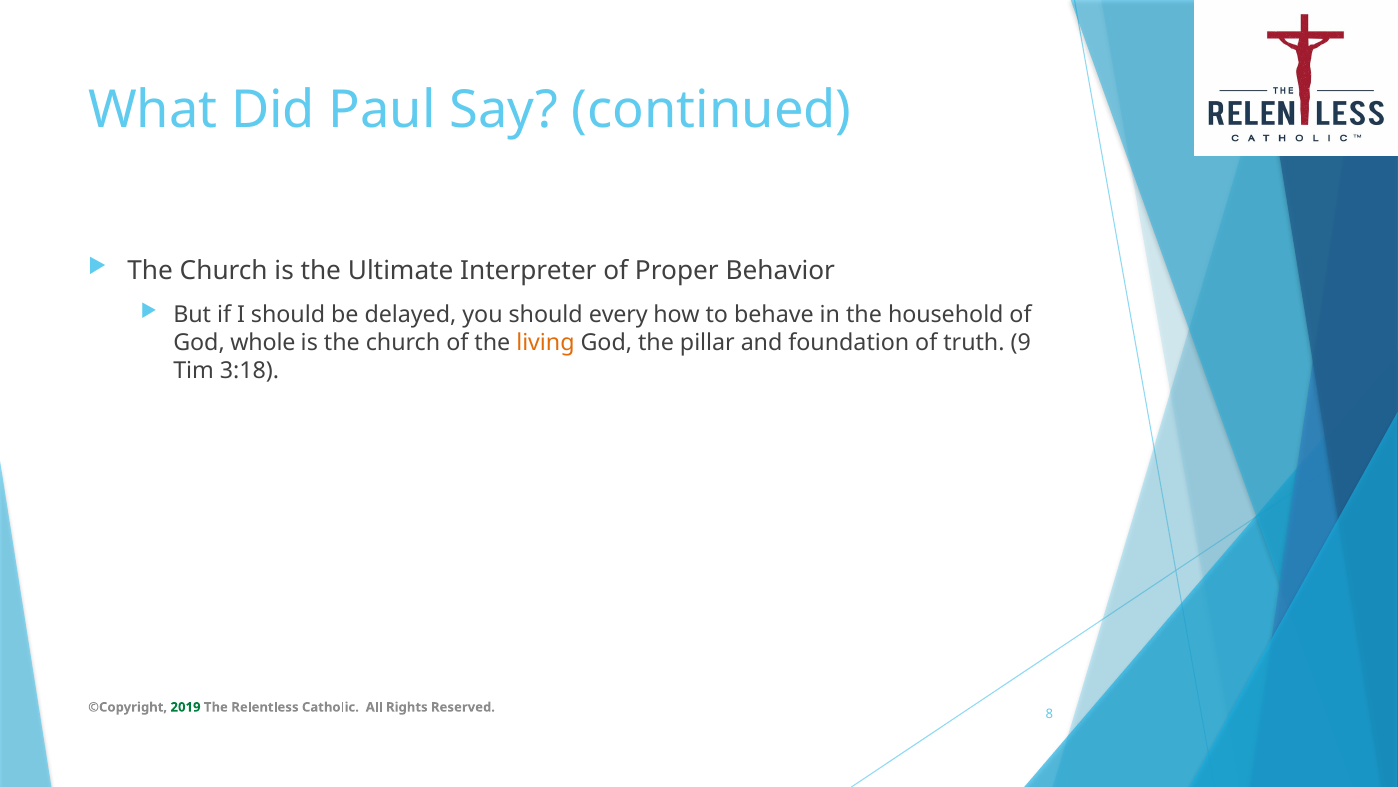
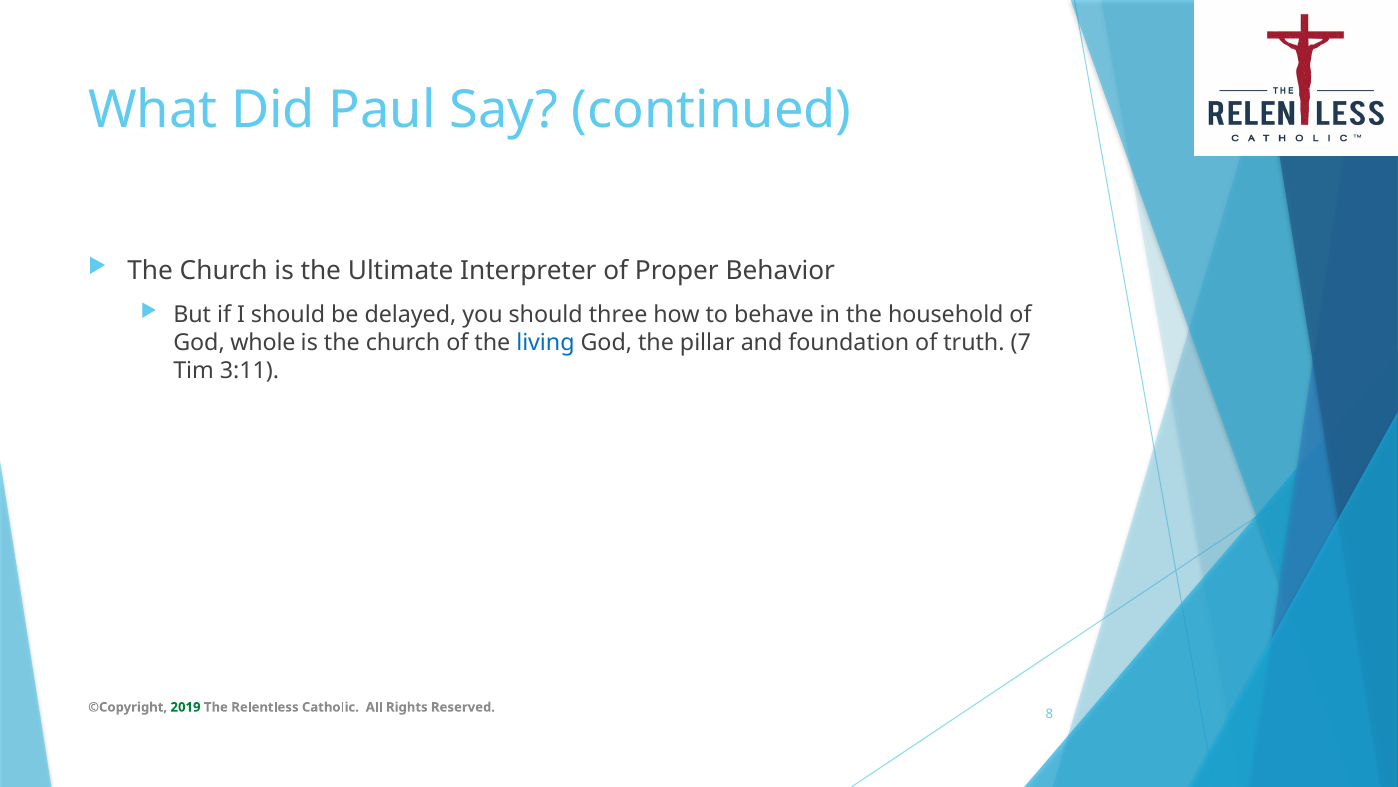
every: every -> three
living colour: orange -> blue
9: 9 -> 7
3:18: 3:18 -> 3:11
